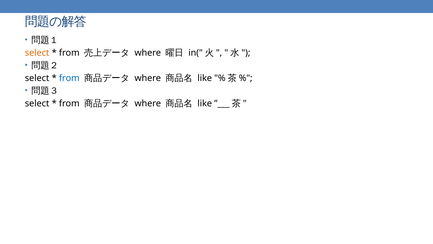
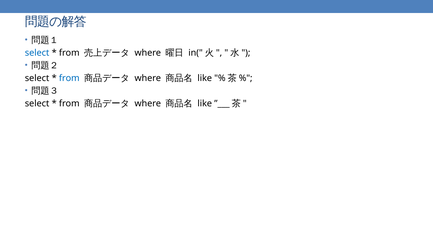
select at (37, 53) colour: orange -> blue
